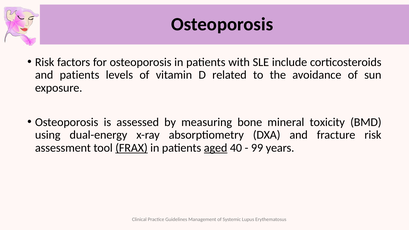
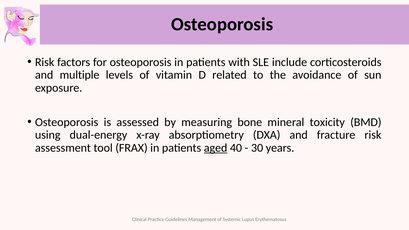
and patients: patients -> multiple
FRAX underline: present -> none
99: 99 -> 30
